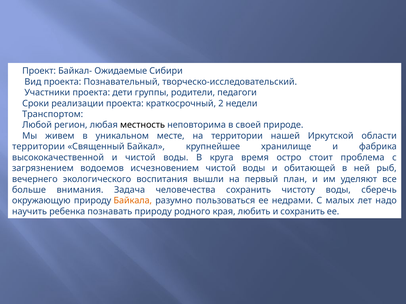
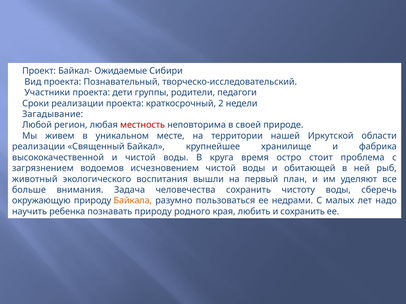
Транспортом: Транспортом -> Загадывание
местность colour: black -> red
территории at (39, 147): территории -> реализации
вечернего: вечернего -> животный
